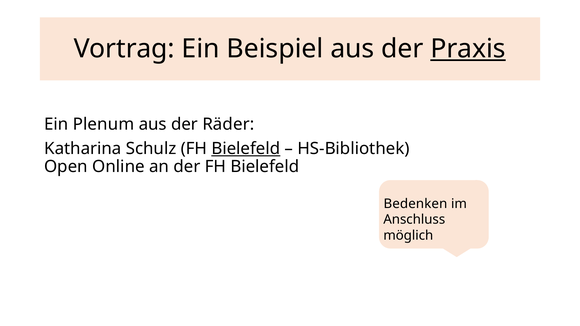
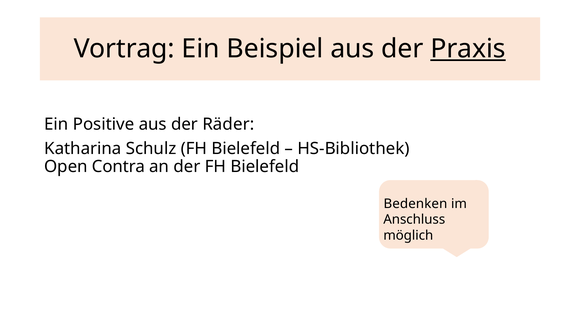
Plenum: Plenum -> Positive
Bielefeld at (246, 149) underline: present -> none
Online: Online -> Contra
